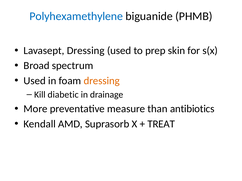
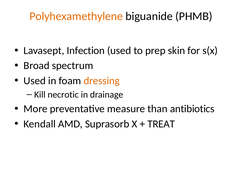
Polyhexamethylene colour: blue -> orange
Lavasept Dressing: Dressing -> Infection
diabetic: diabetic -> necrotic
